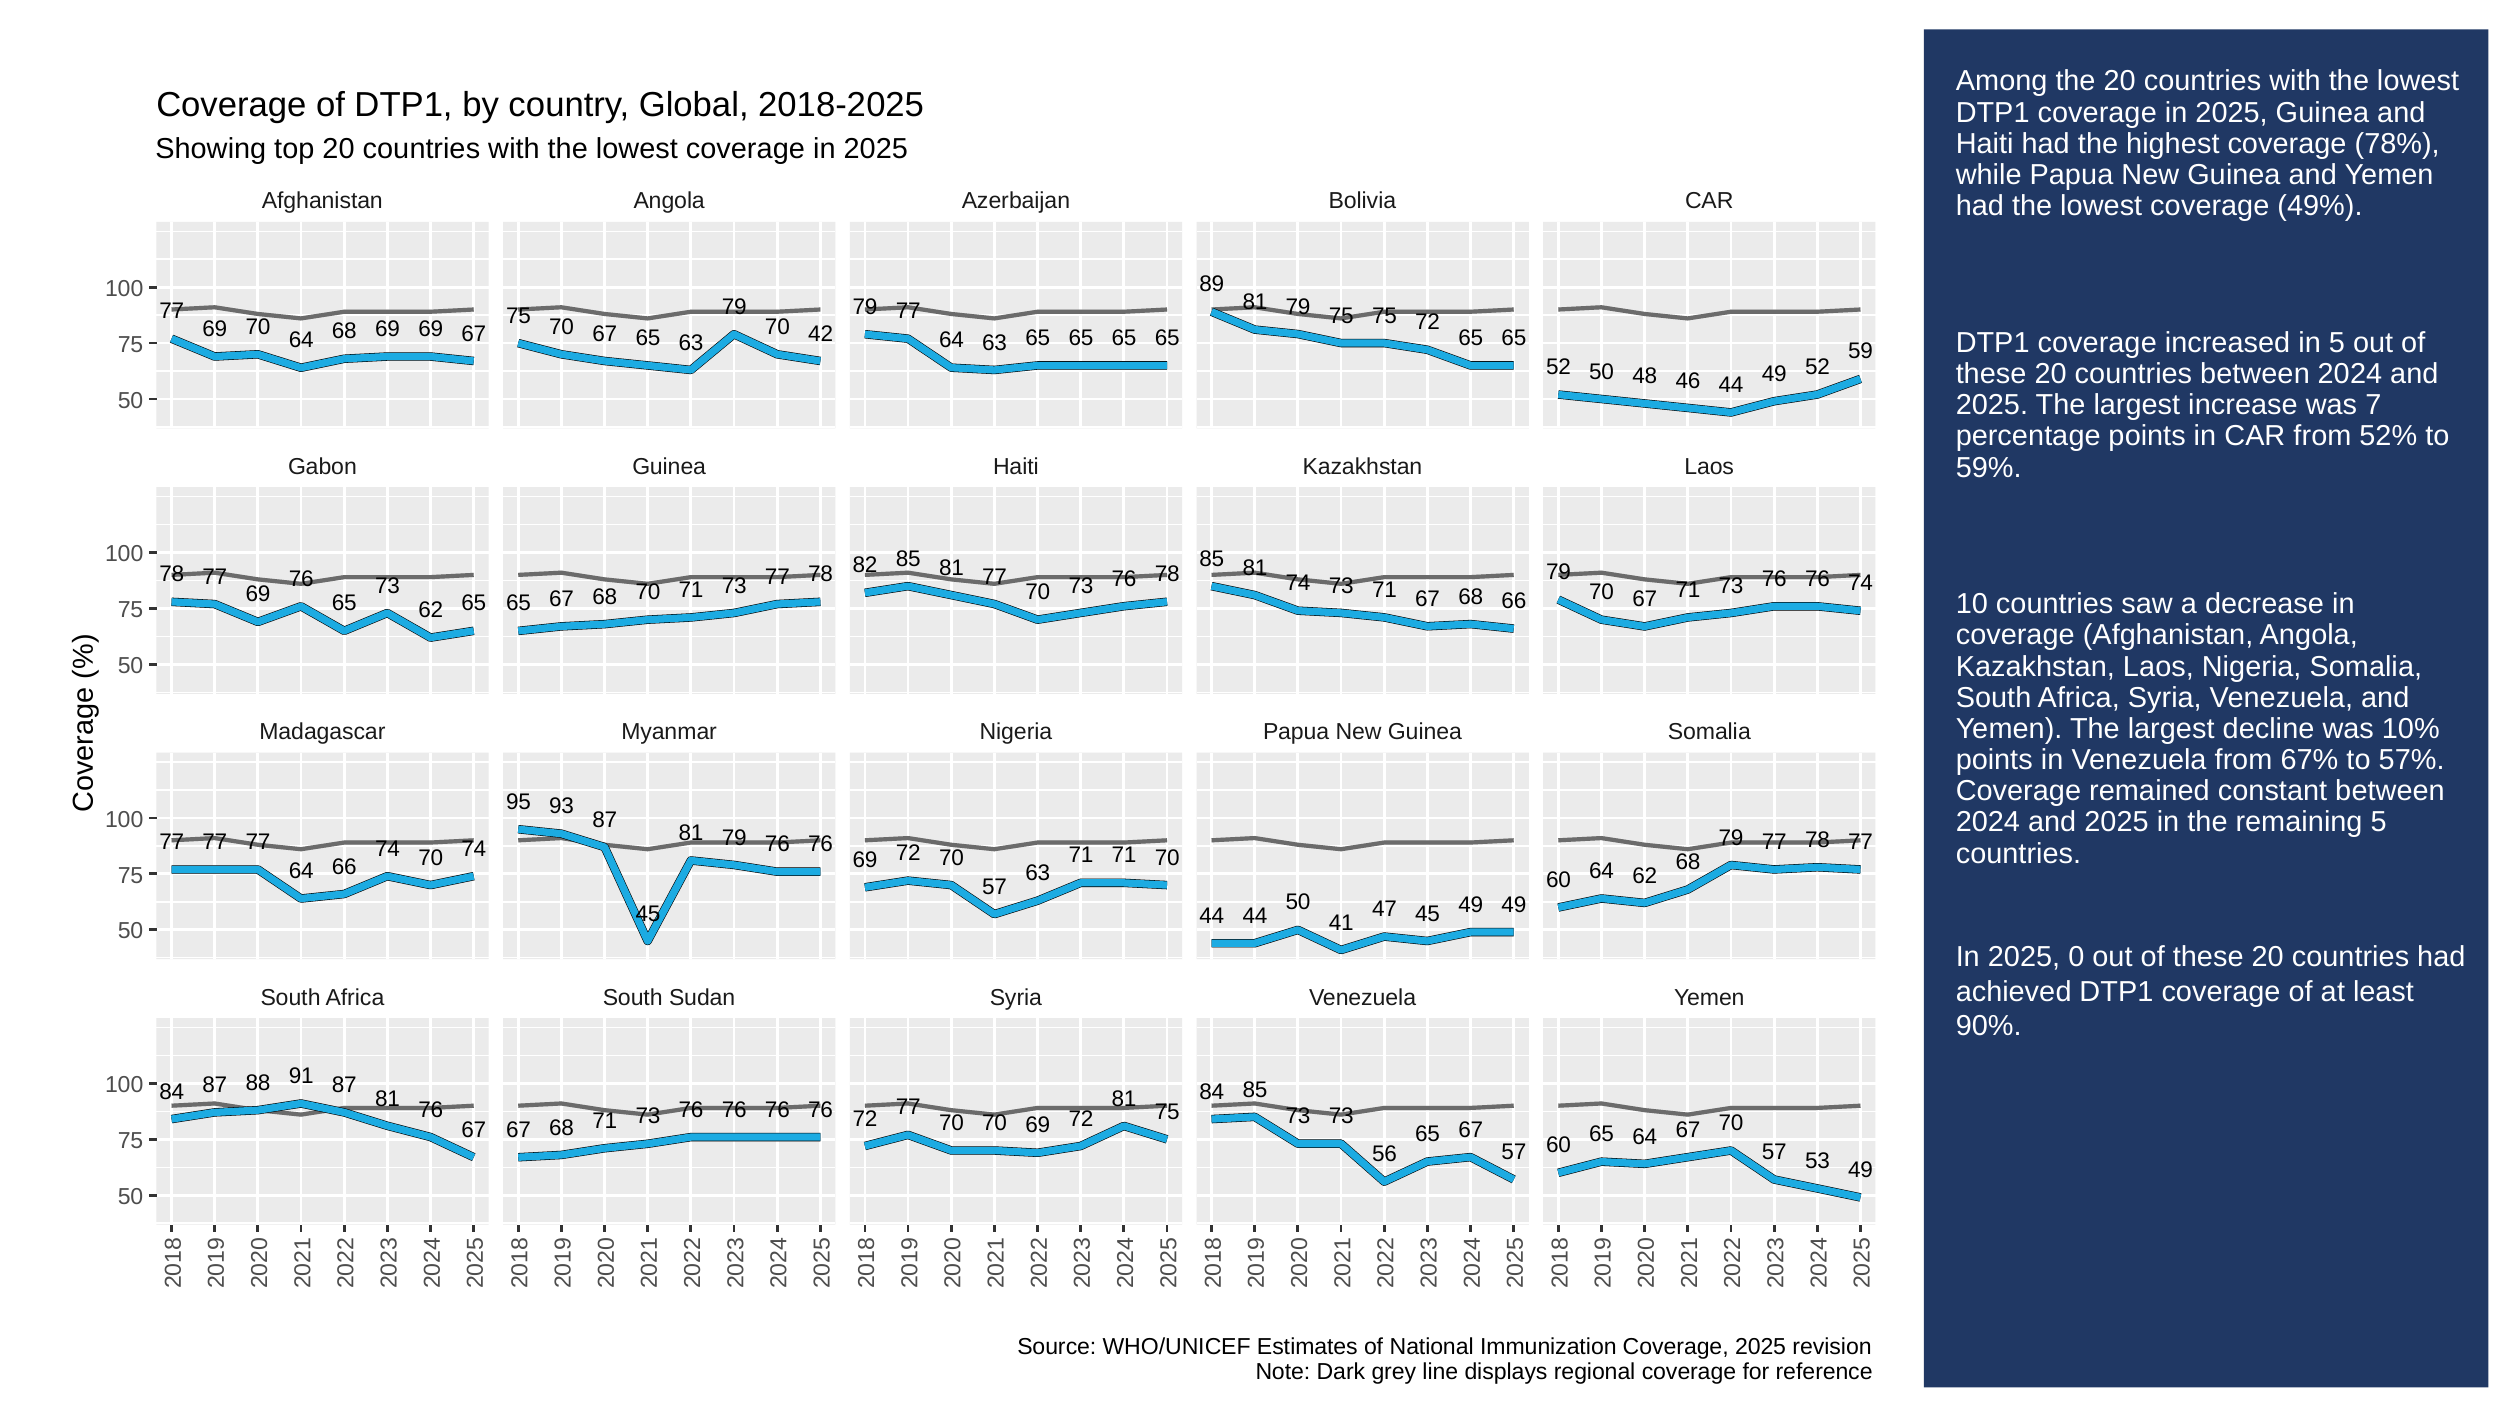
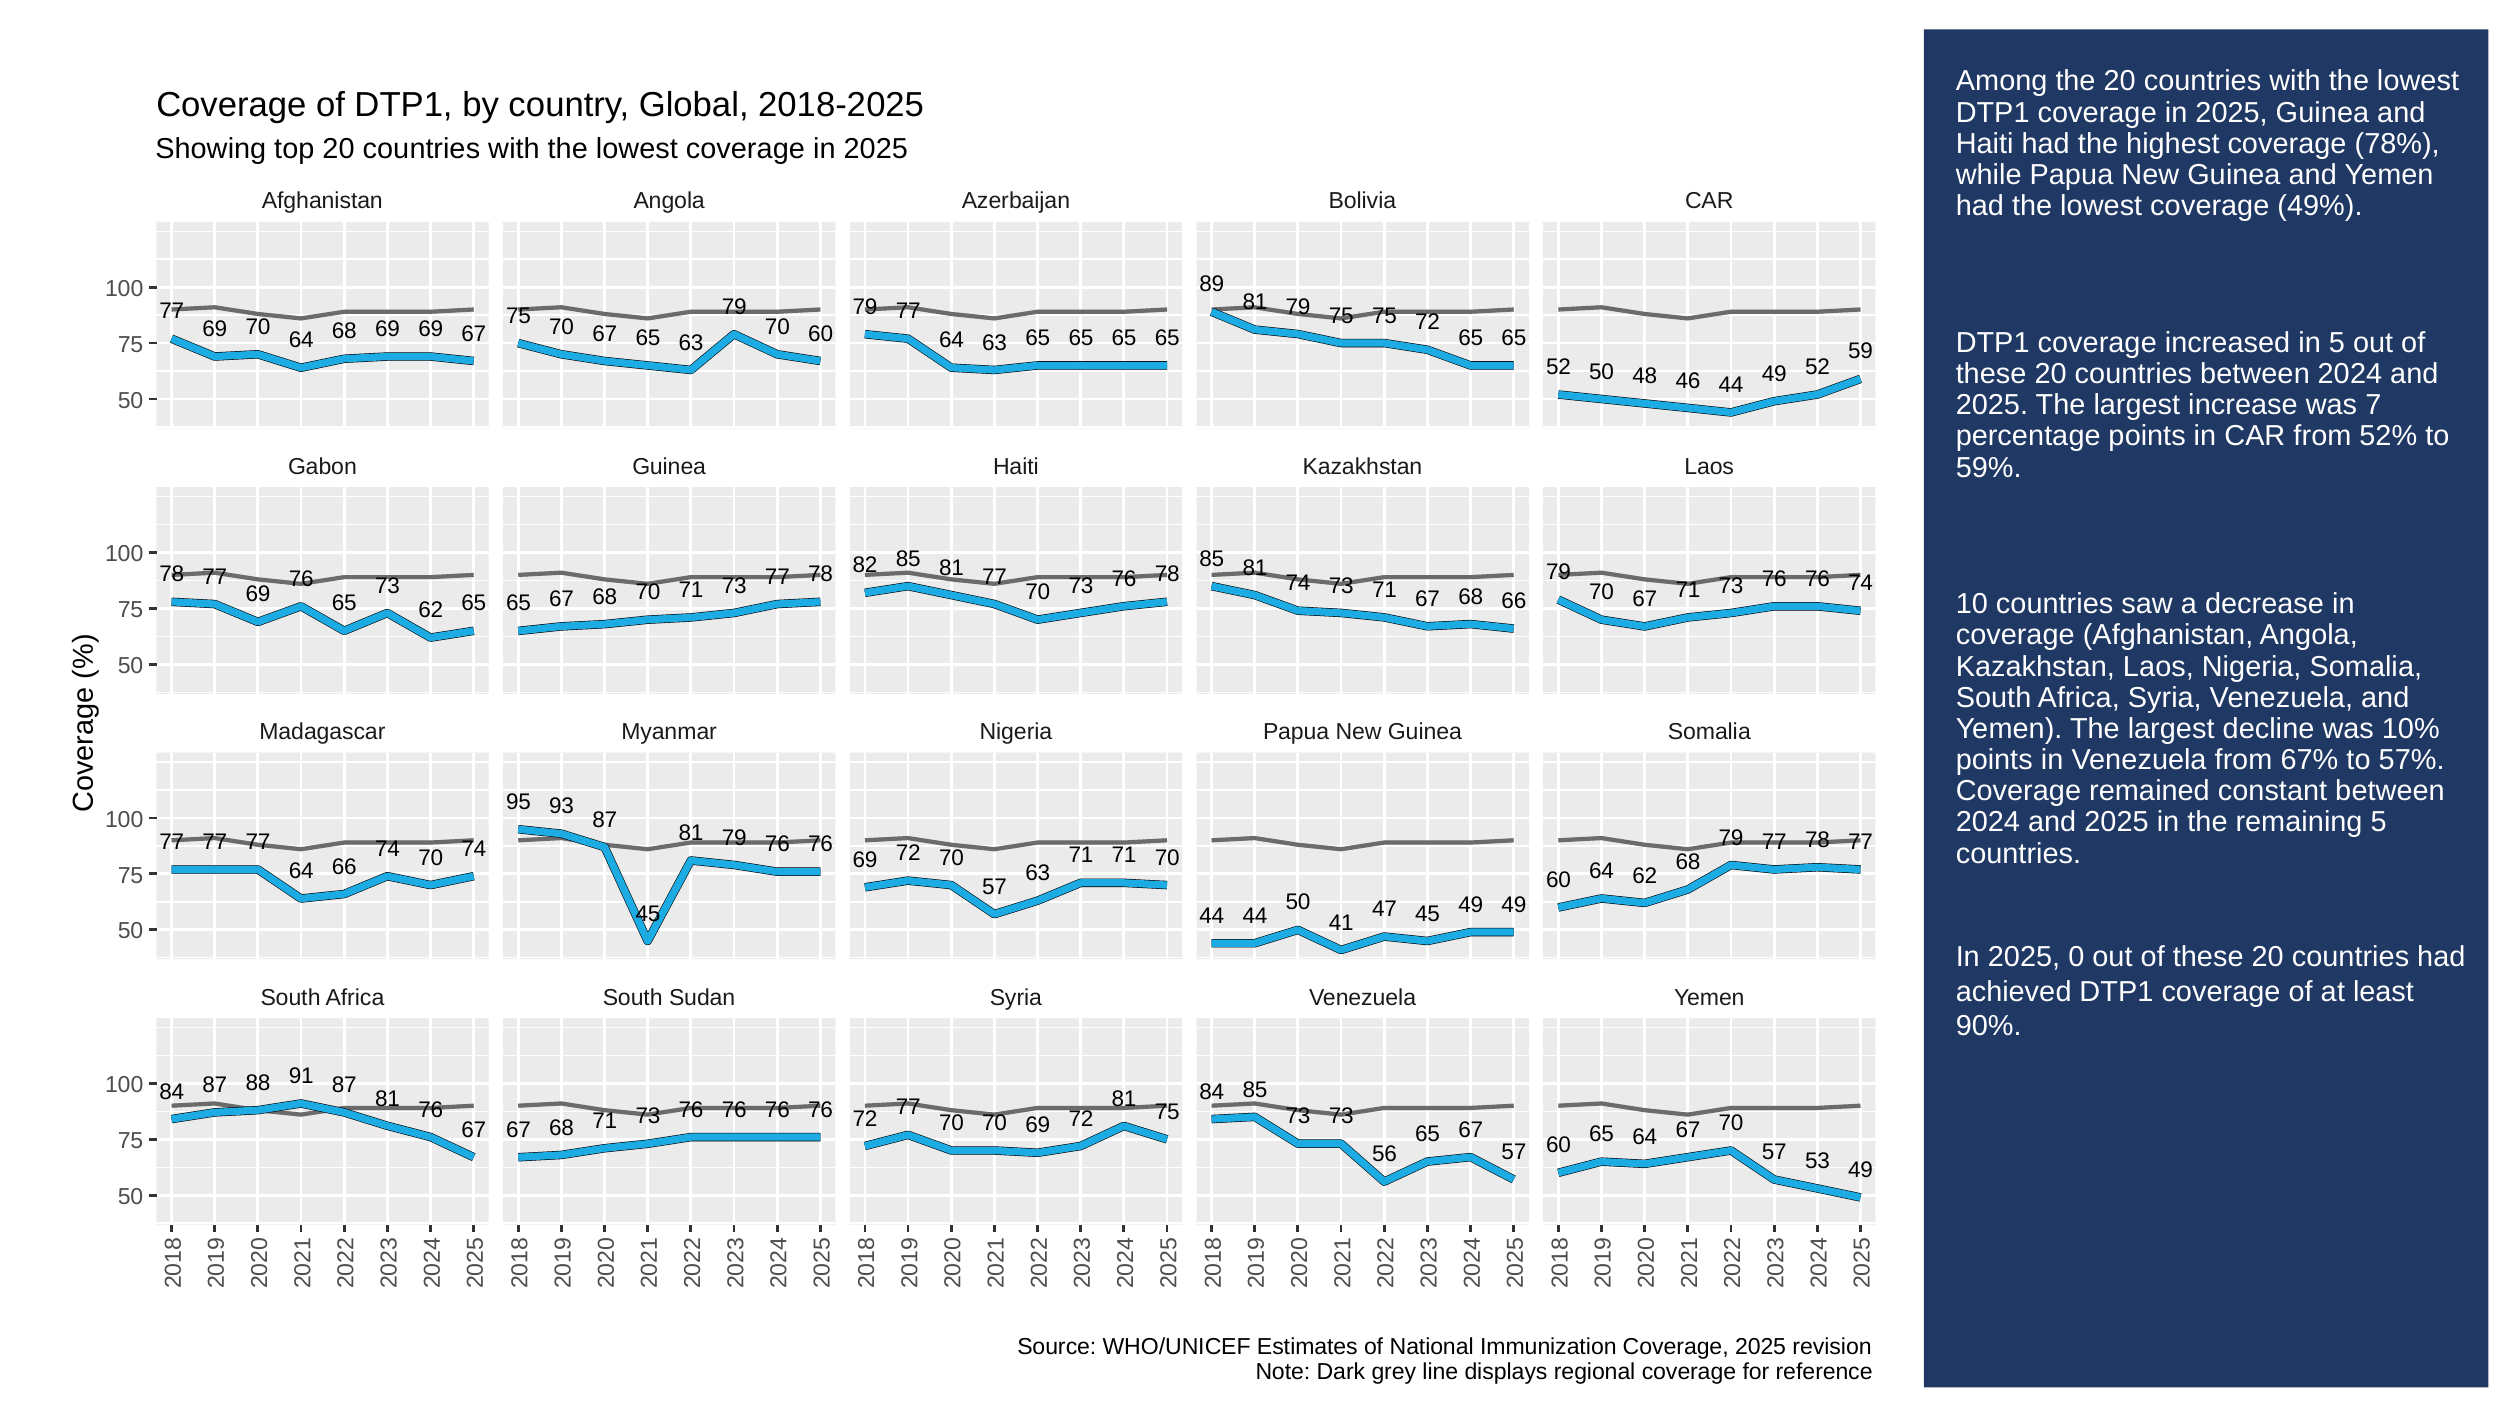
70 42: 42 -> 60
